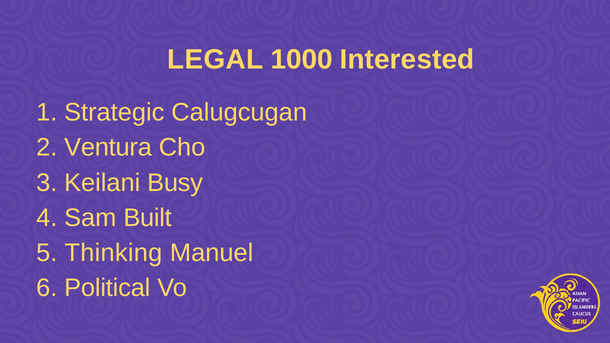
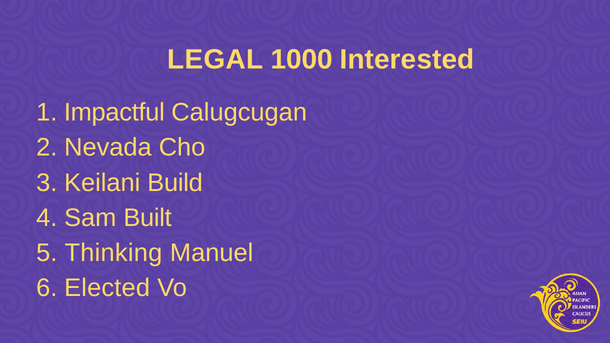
Strategic: Strategic -> Impactful
Ventura: Ventura -> Nevada
Busy: Busy -> Build
Political: Political -> Elected
